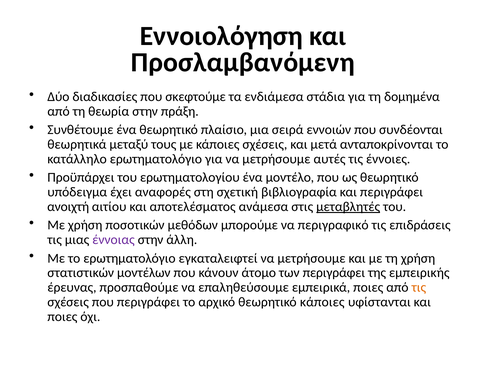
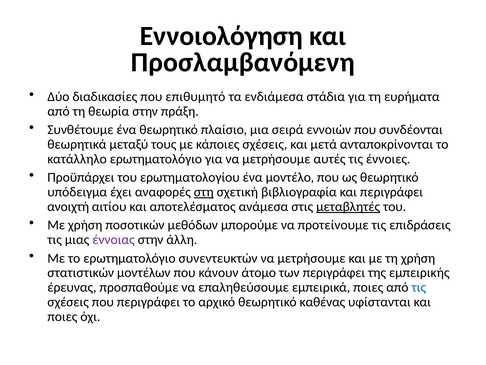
σκεφτούμε: σκεφτούμε -> επιθυμητό
δομημένα: δομημένα -> ευρήματα
στη underline: none -> present
περιγραφικό: περιγραφικό -> προτείνουμε
εγκαταλειφτεί: εγκαταλειφτεί -> συνεντευκτών
τις at (419, 287) colour: orange -> blue
θεωρητικό κάποιες: κάποιες -> καθένας
